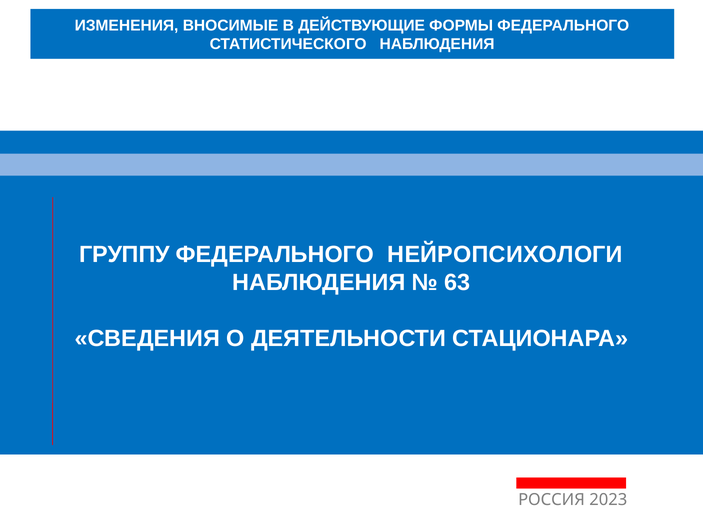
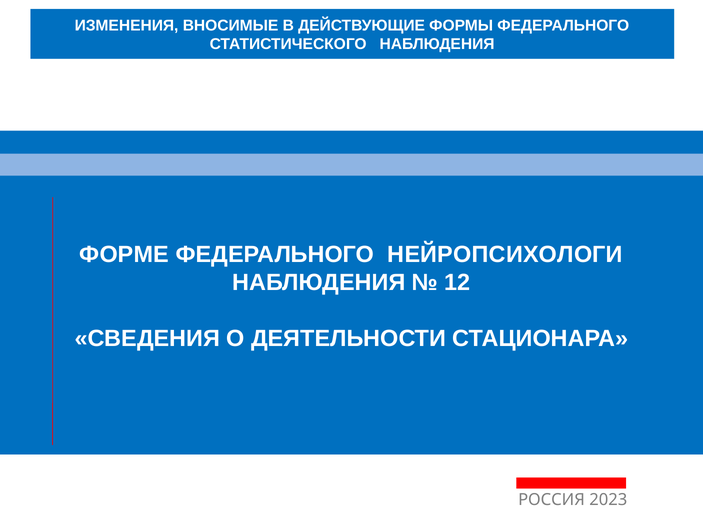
ГРУППУ: ГРУППУ -> ФОРМЕ
63: 63 -> 12
